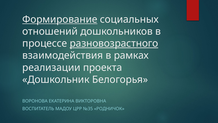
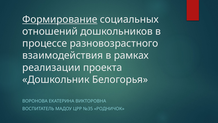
разновозрастного underline: present -> none
